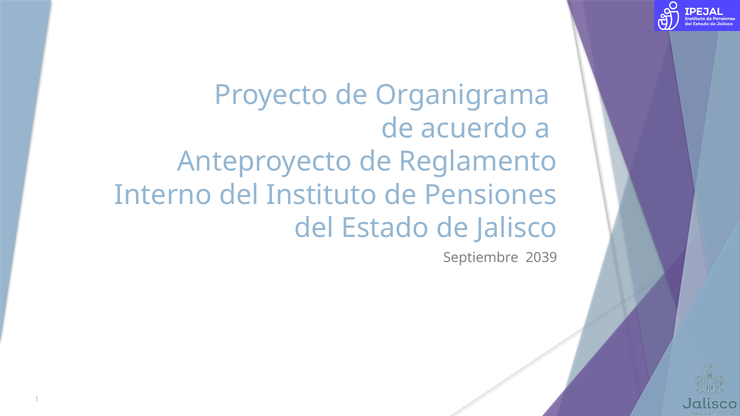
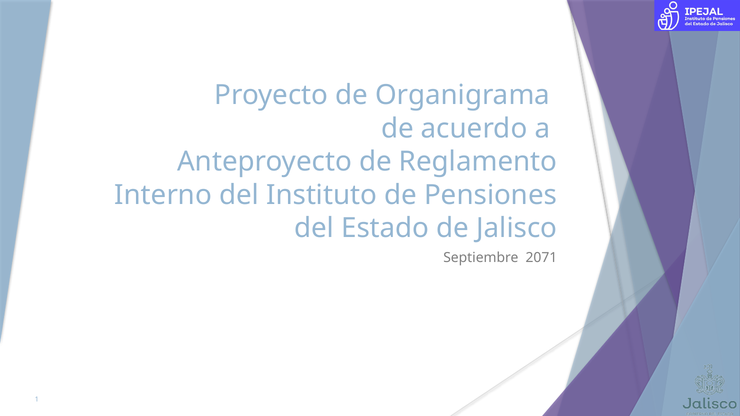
2039: 2039 -> 2071
